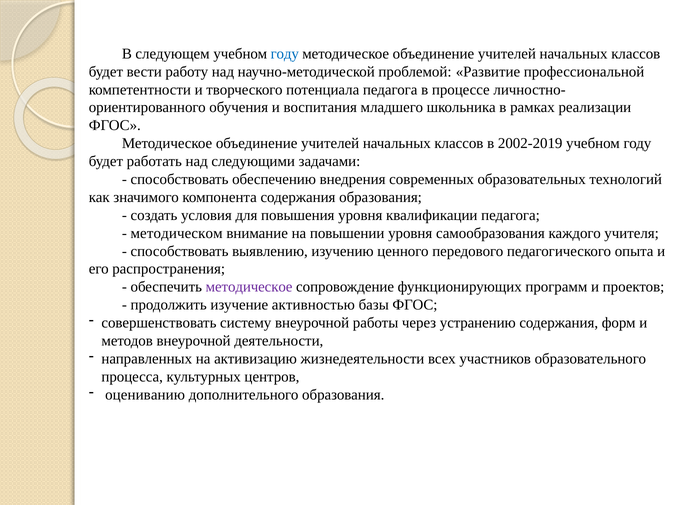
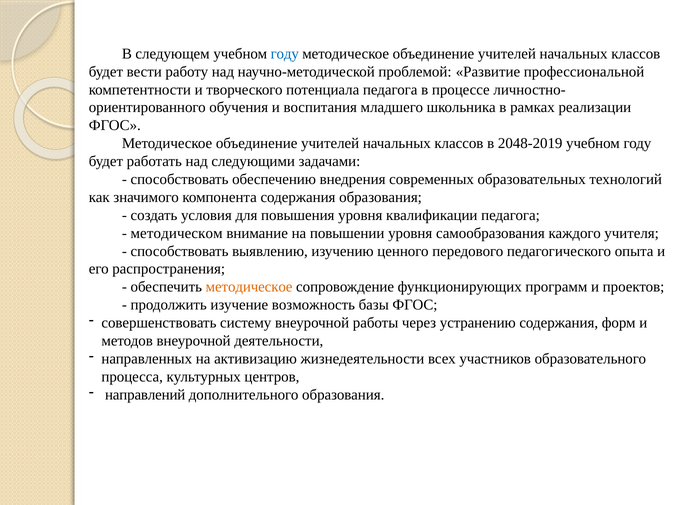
2002-2019: 2002-2019 -> 2048-2019
методическое at (249, 287) colour: purple -> orange
активностью: активностью -> возможность
оцениванию: оцениванию -> направлений
